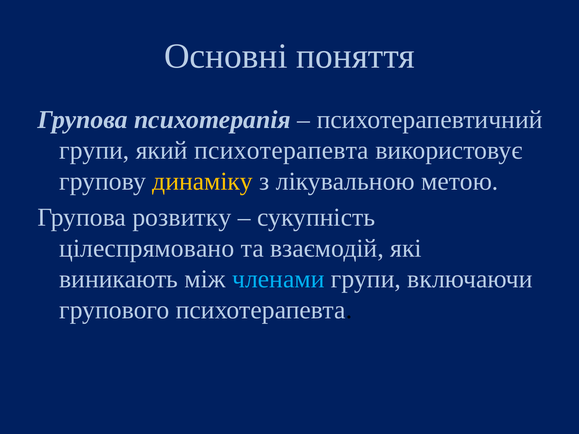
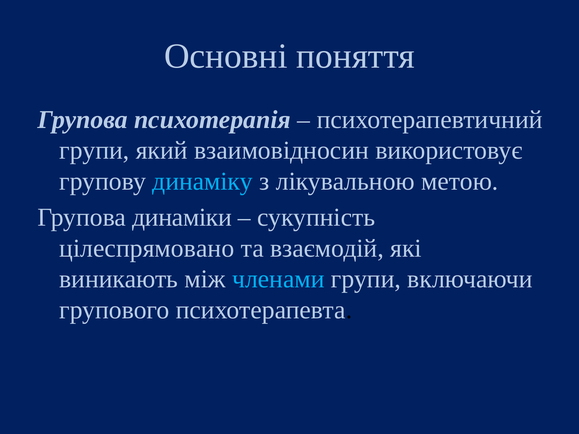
який психотерапевта: психотерапевта -> взаимовідносин
динаміку colour: yellow -> light blue
розвитку: розвитку -> динаміки
